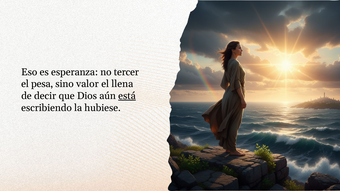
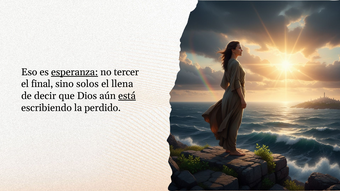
esperanza underline: none -> present
pesa: pesa -> final
valor: valor -> solos
hubiese: hubiese -> perdido
